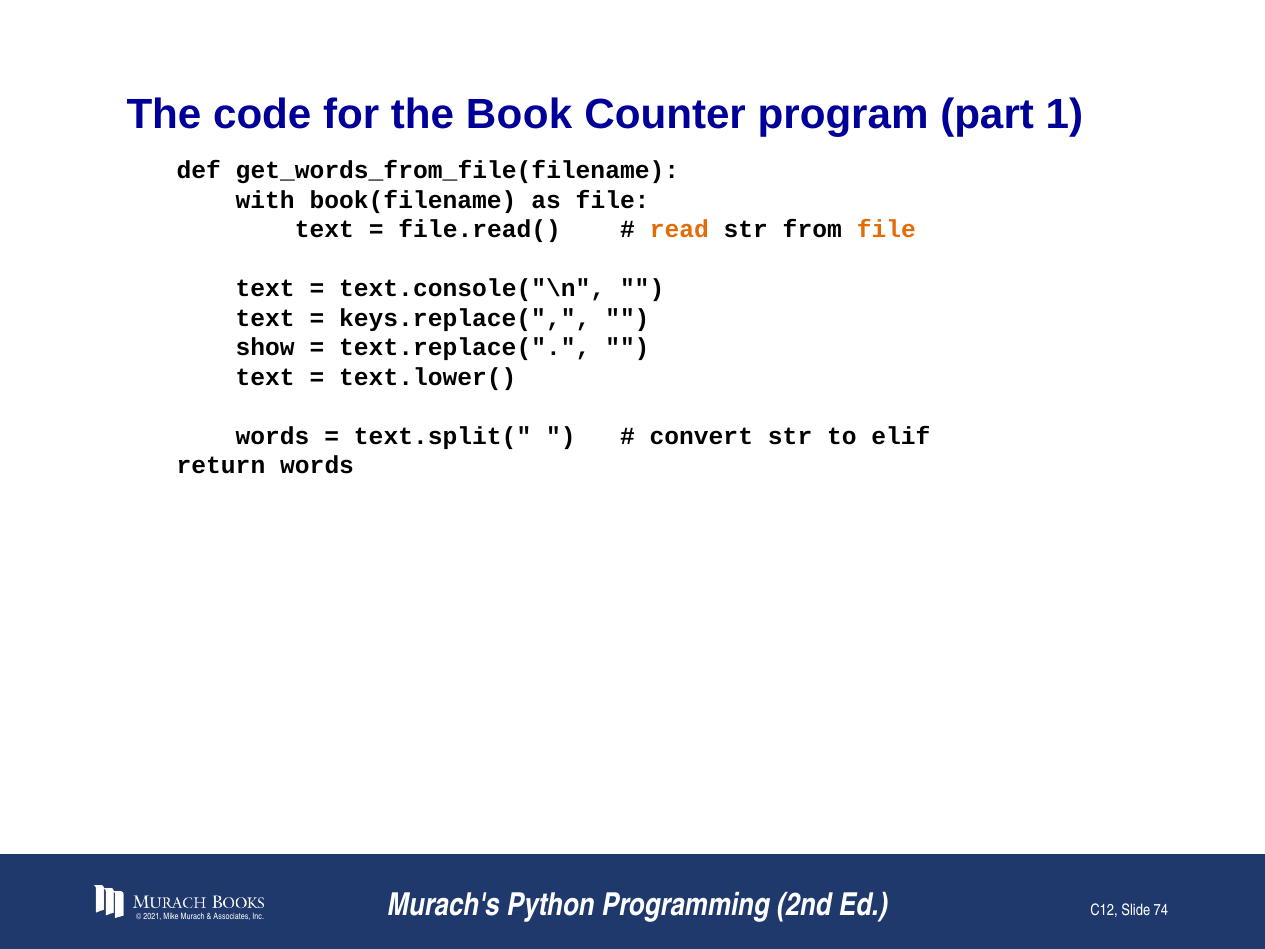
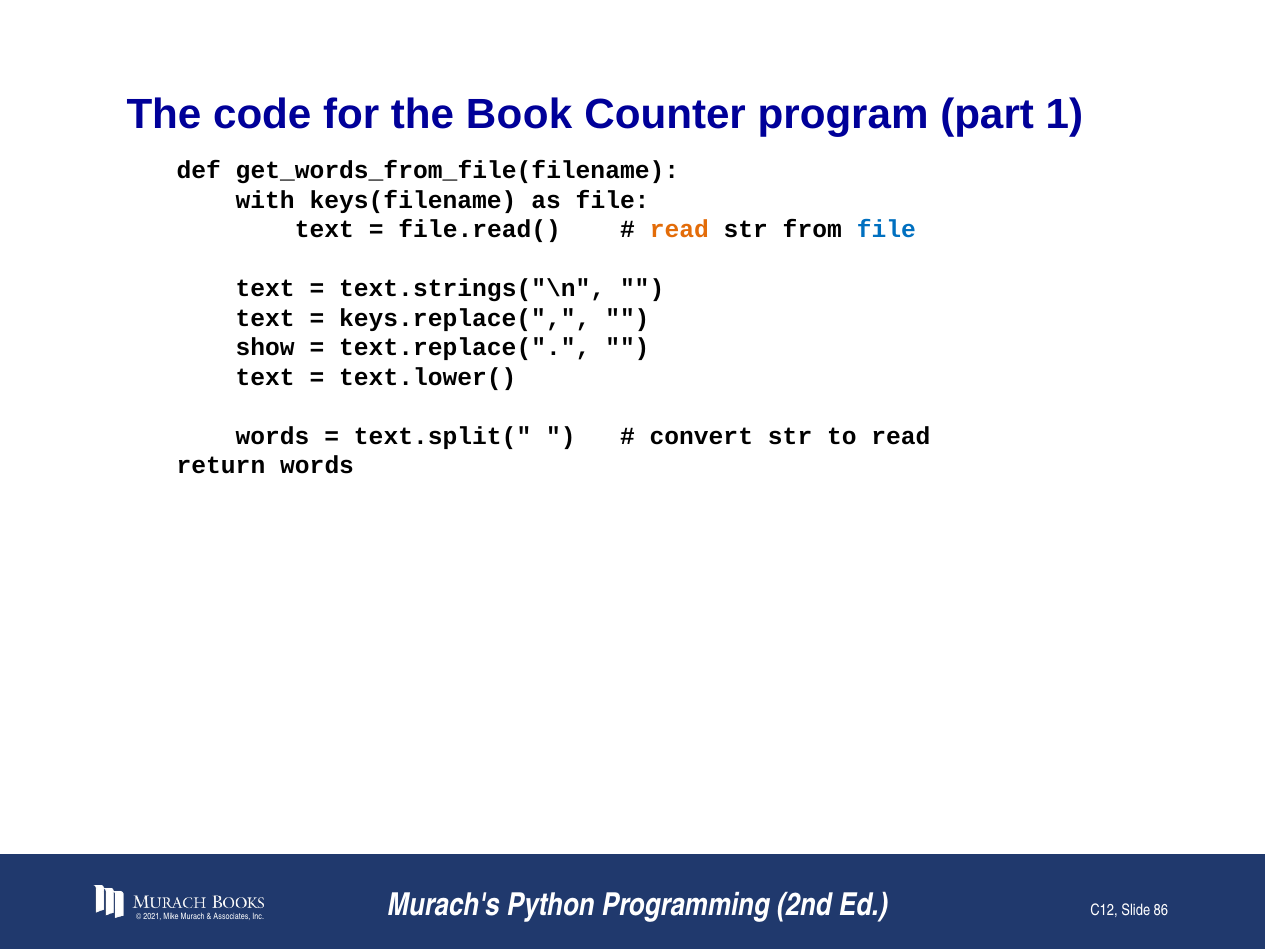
book(filename: book(filename -> keys(filename
file at (886, 229) colour: orange -> blue
text.console("\n: text.console("\n -> text.strings("\n
to elif: elif -> read
74: 74 -> 86
